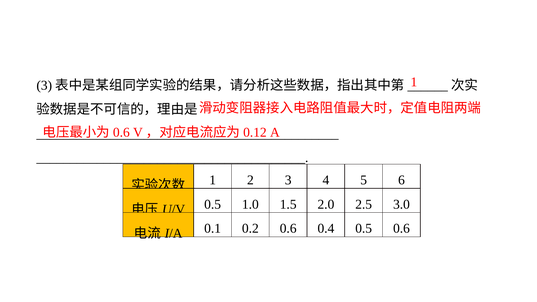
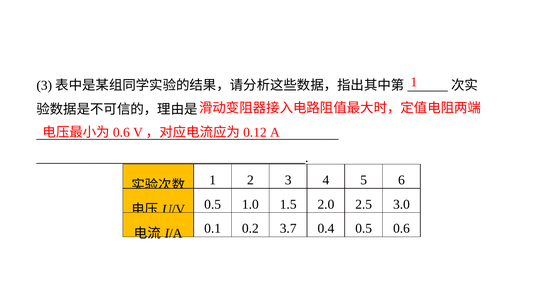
0.2 0.6: 0.6 -> 3.7
